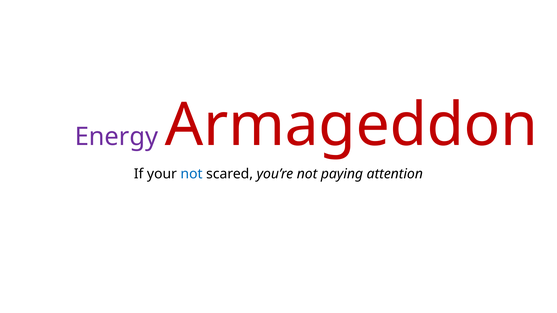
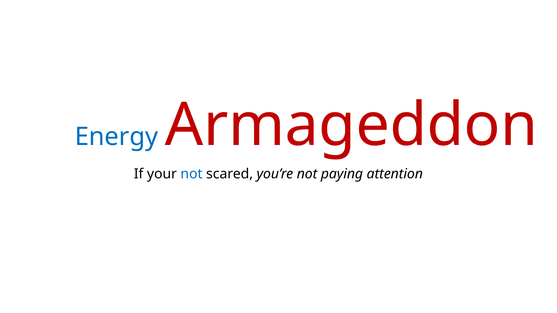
Energy colour: purple -> blue
